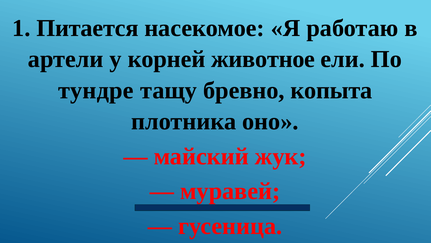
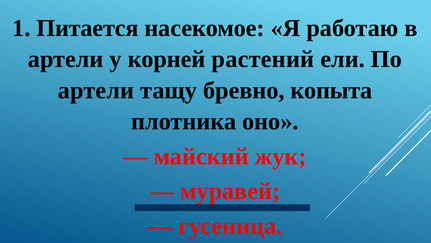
животное: животное -> растений
тундре at (96, 90): тундре -> артели
